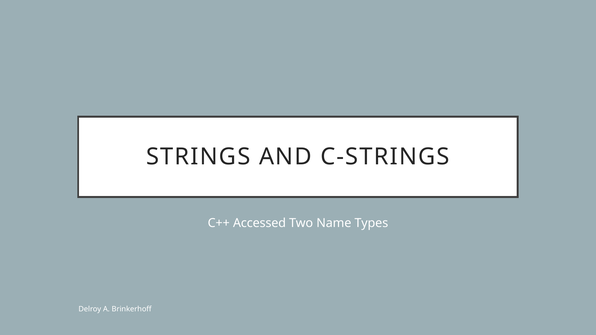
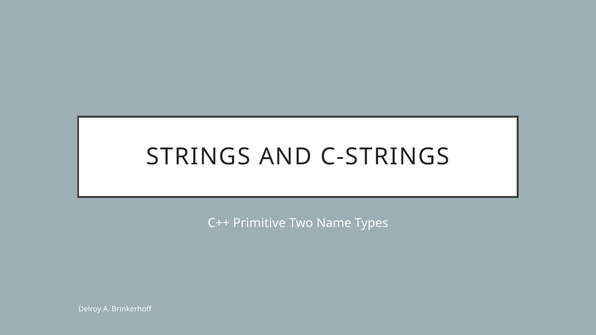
Accessed: Accessed -> Primitive
